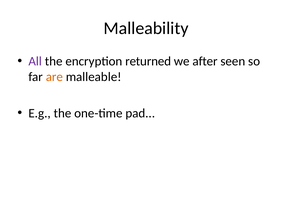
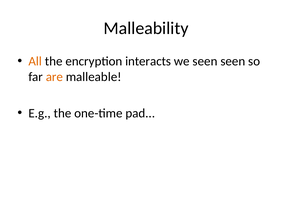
All colour: purple -> orange
returned: returned -> interacts
we after: after -> seen
